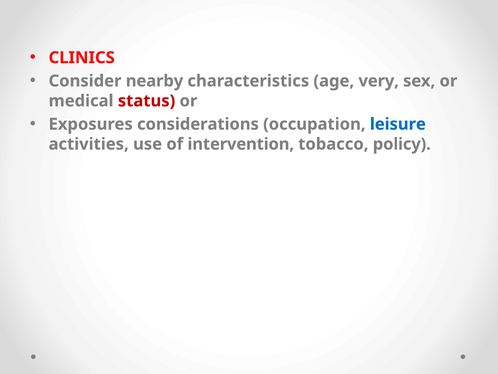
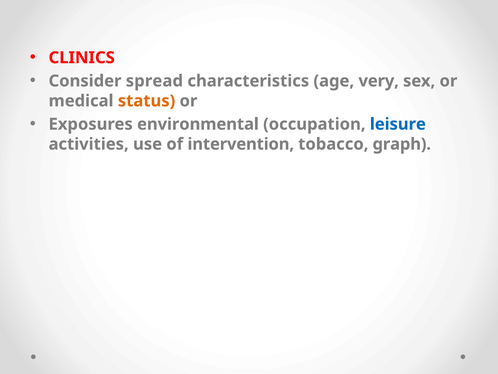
nearby: nearby -> spread
status colour: red -> orange
considerations: considerations -> environmental
policy: policy -> graph
